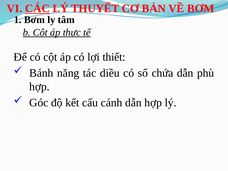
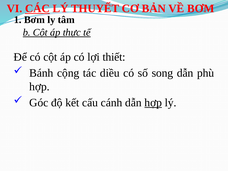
năng: năng -> cộng
chứa: chứa -> song
hợp at (153, 103) underline: none -> present
